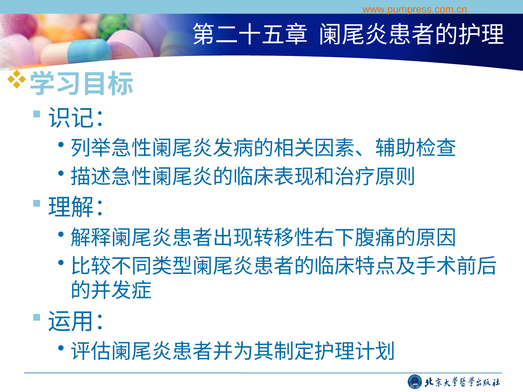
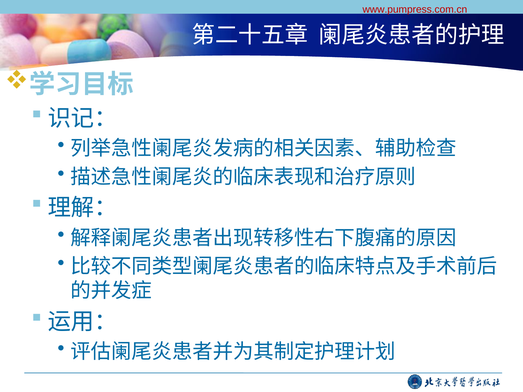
www.pumpress.com.cn colour: orange -> red
